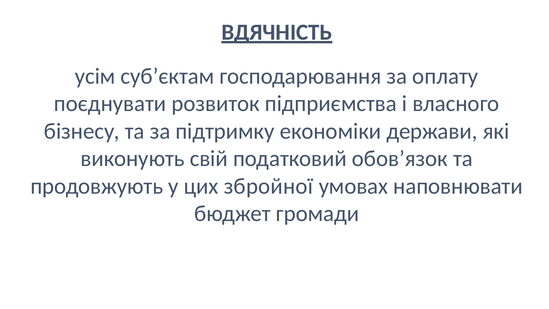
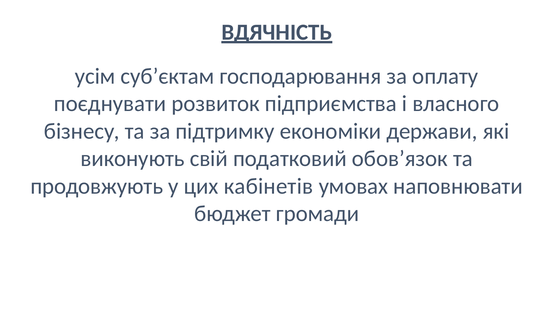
збройної: збройної -> кабінетів
